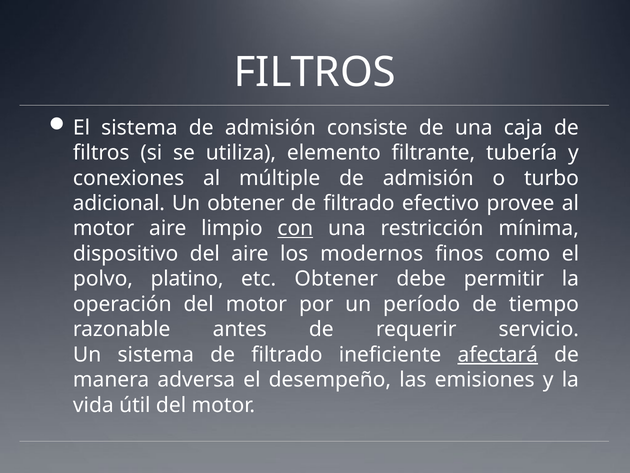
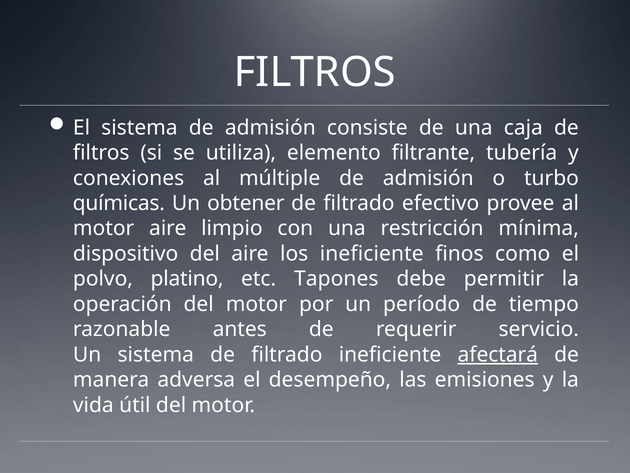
adicional: adicional -> químicas
con underline: present -> none
los modernos: modernos -> ineficiente
etc Obtener: Obtener -> Tapones
